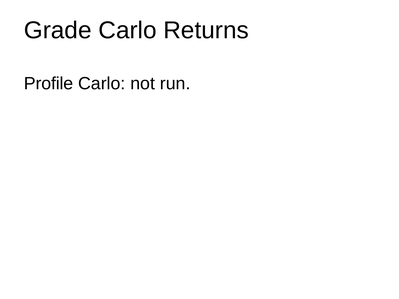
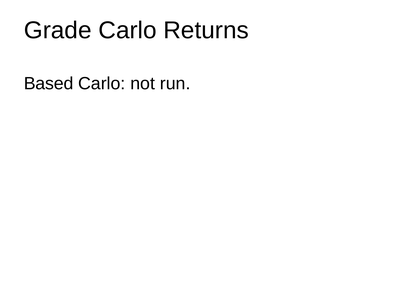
Profile: Profile -> Based
